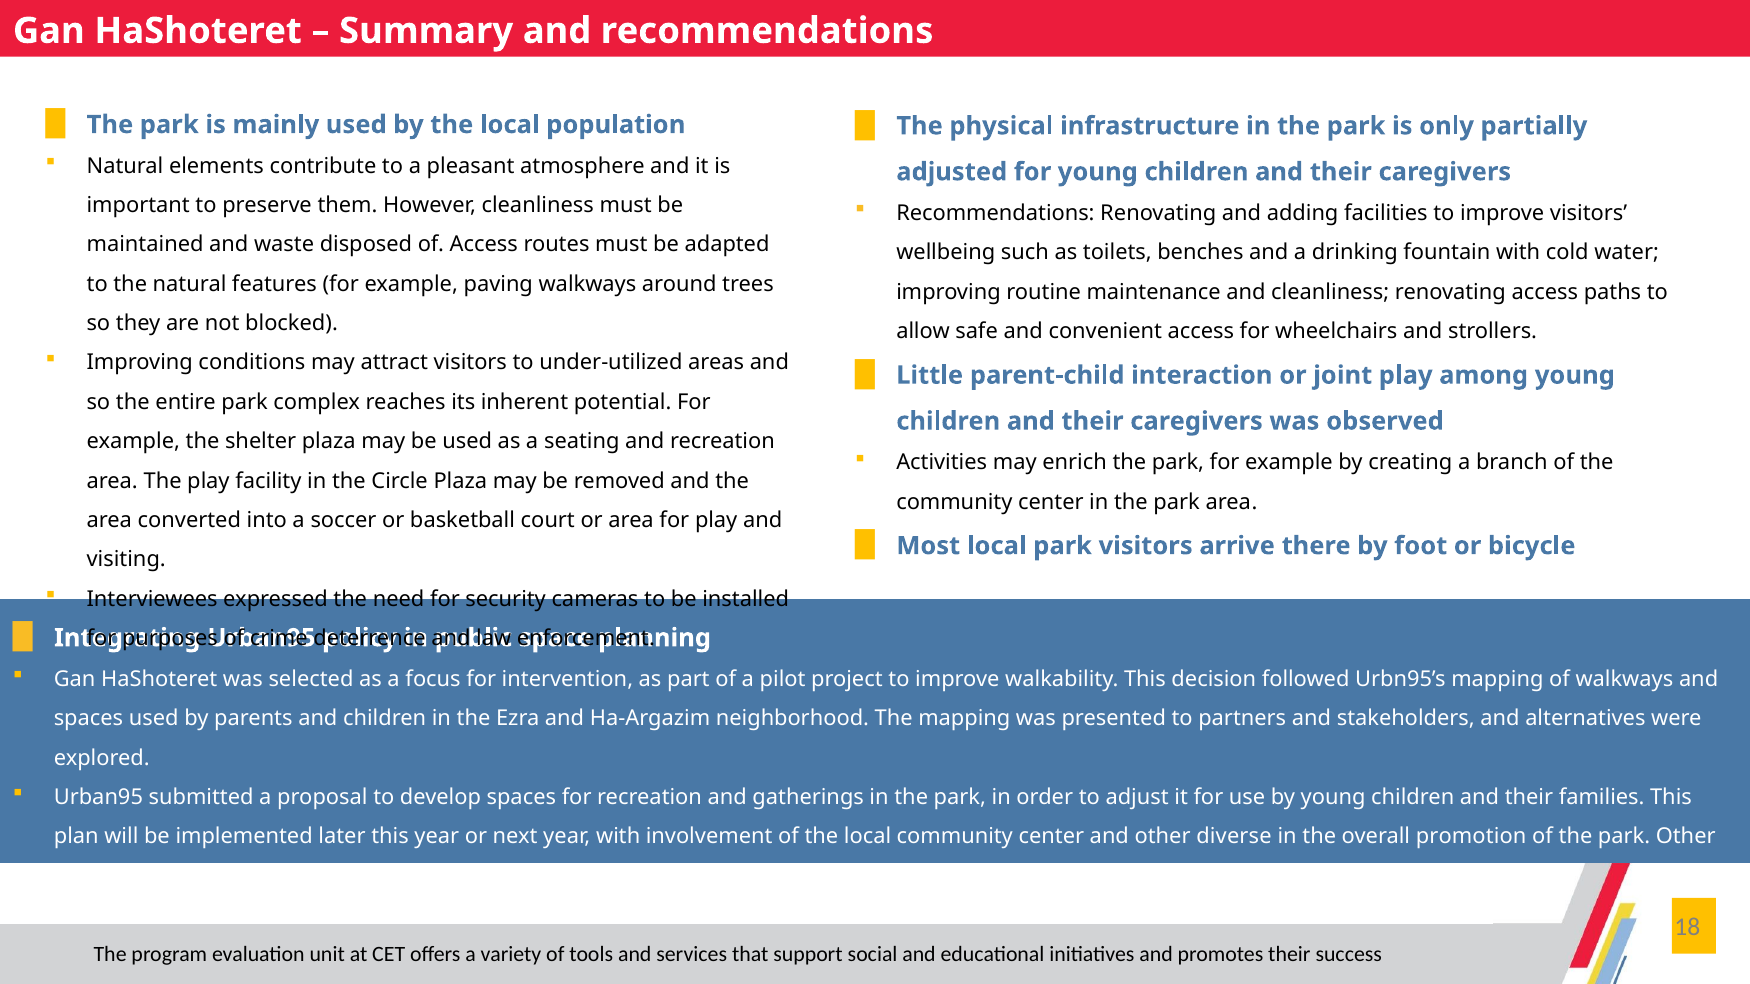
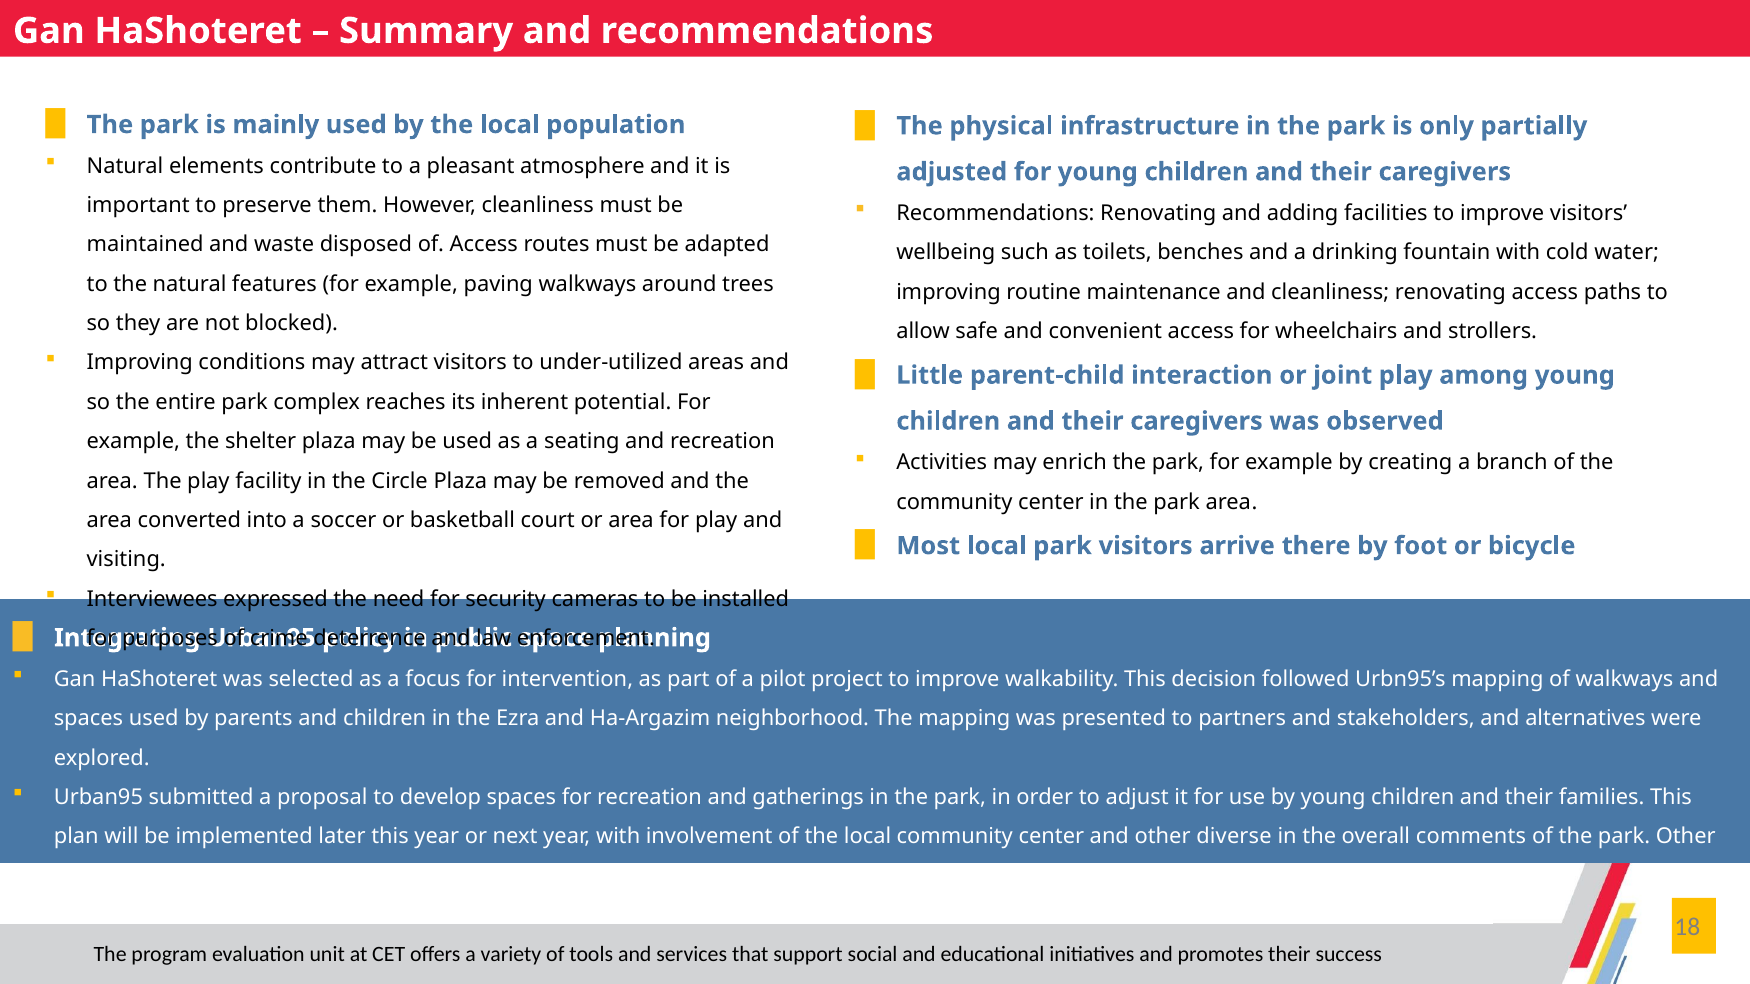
promotion: promotion -> comments
